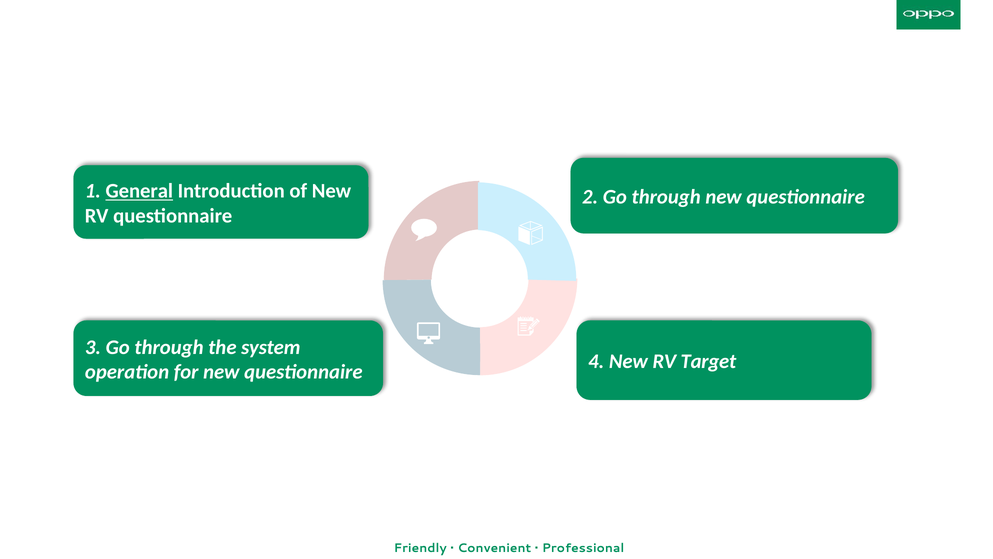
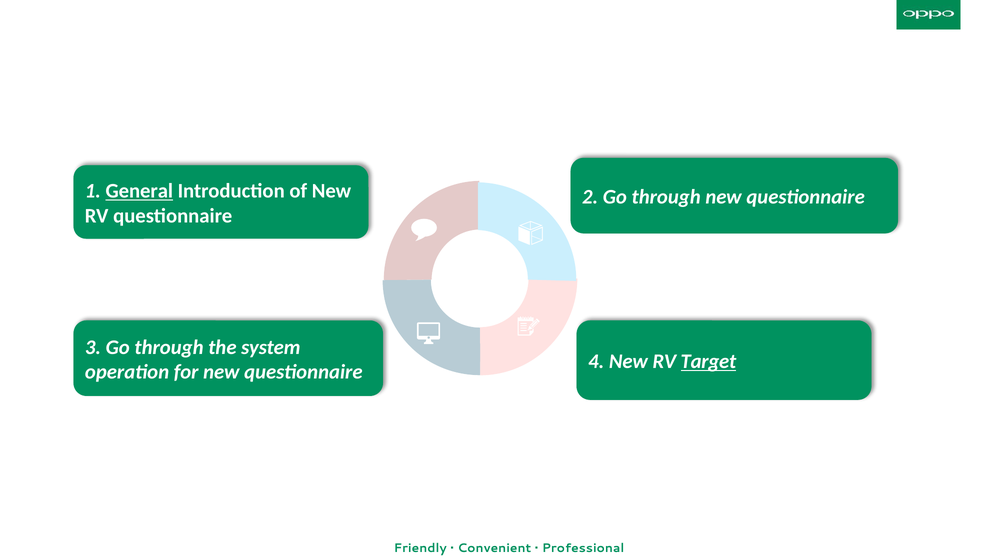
Target underline: none -> present
